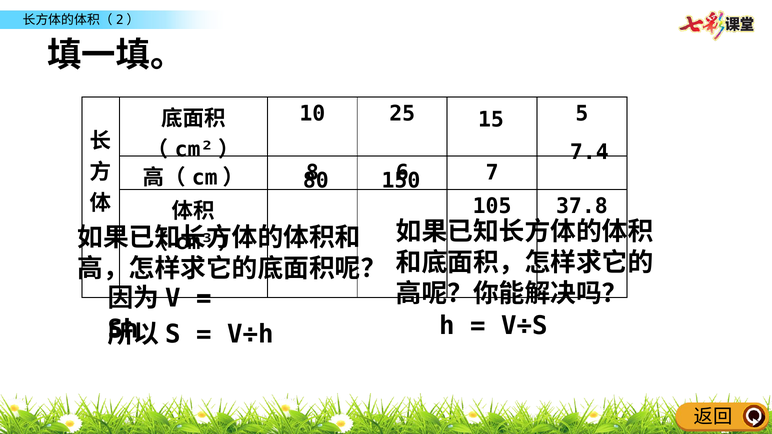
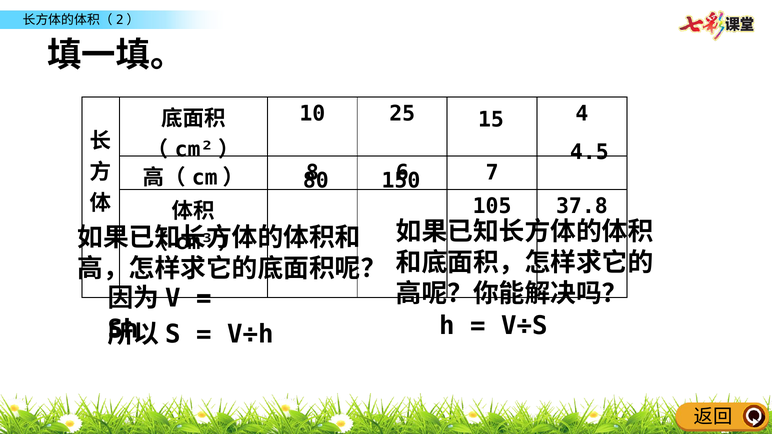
5: 5 -> 4
7.4: 7.4 -> 4.5
